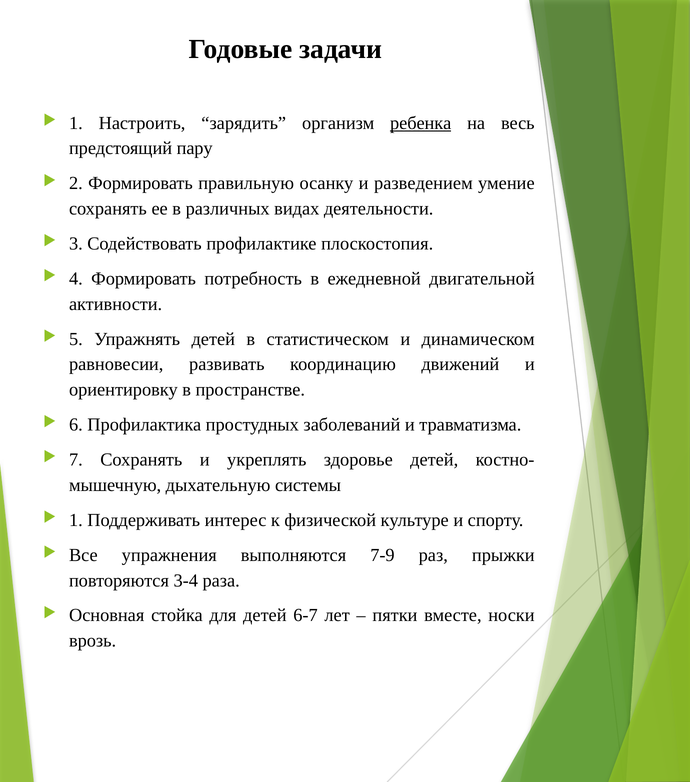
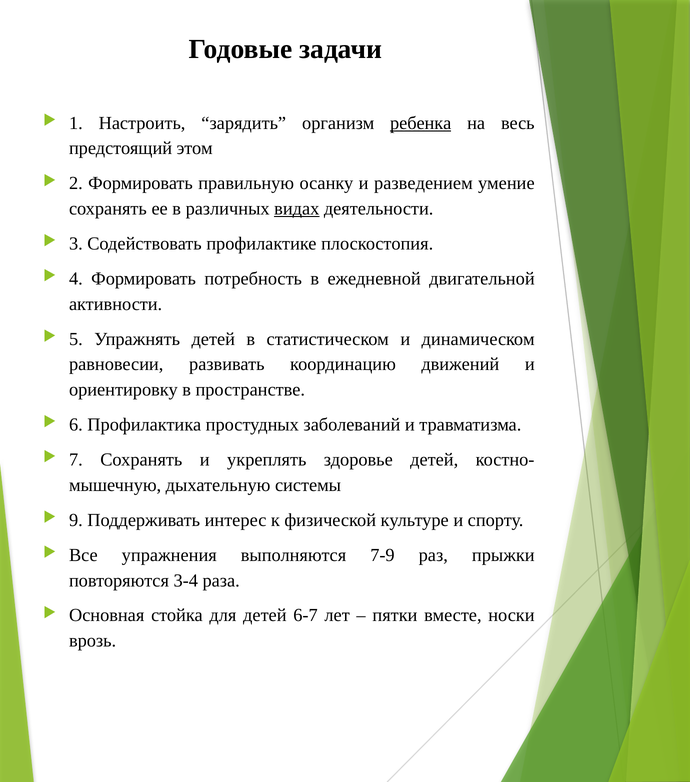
пару: пару -> этом
видах underline: none -> present
1 at (76, 519): 1 -> 9
